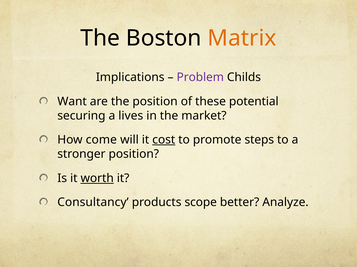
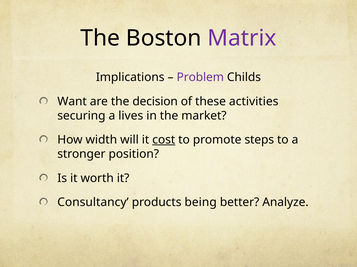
Matrix colour: orange -> purple
the position: position -> decision
potential: potential -> activities
come: come -> width
worth underline: present -> none
scope: scope -> being
